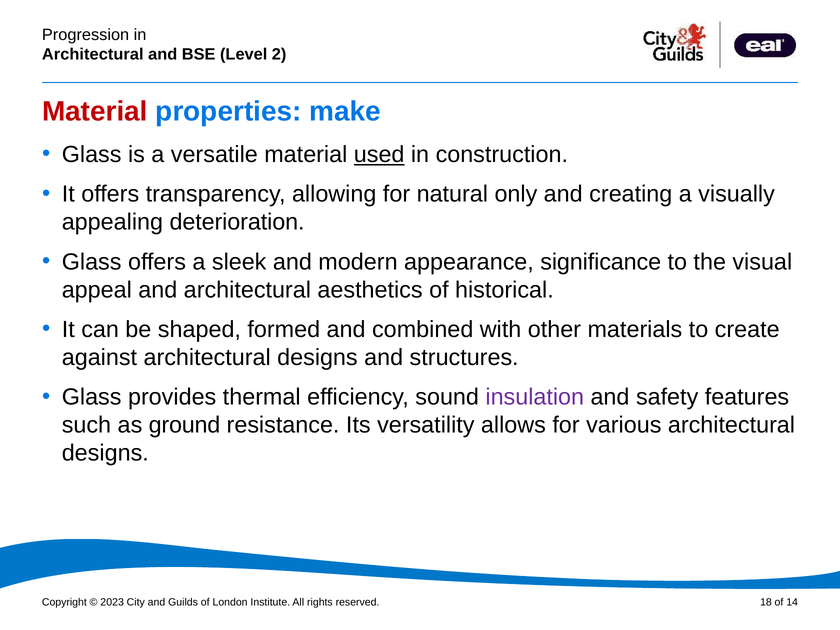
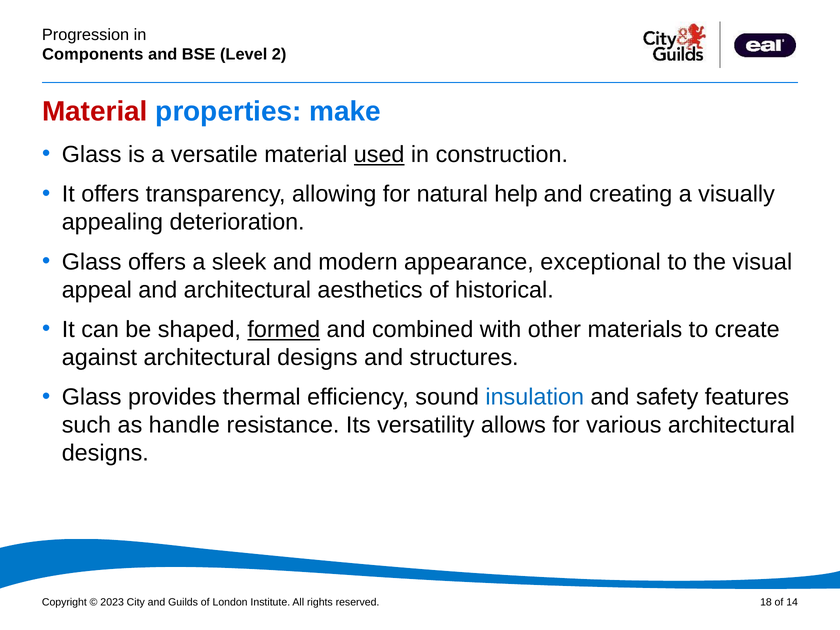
Architectural at (93, 55): Architectural -> Components
only: only -> help
significance: significance -> exceptional
formed underline: none -> present
insulation colour: purple -> blue
ground: ground -> handle
